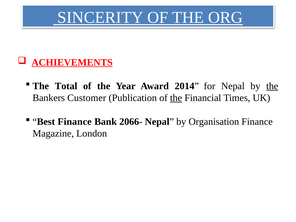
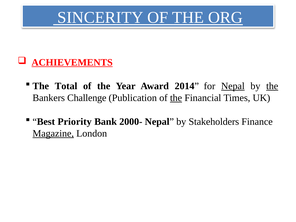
Nepal at (233, 86) underline: none -> present
Customer: Customer -> Challenge
Finance at (75, 122): Finance -> Priority
2066-: 2066- -> 2000-
Organisation: Organisation -> Stakeholders
Magazine underline: none -> present
